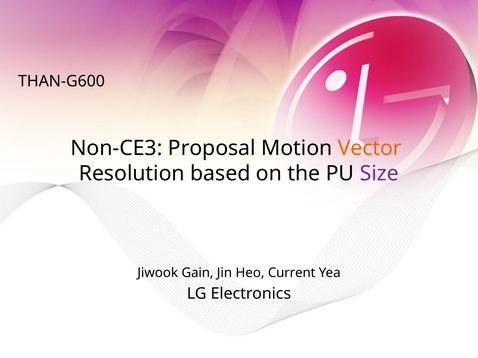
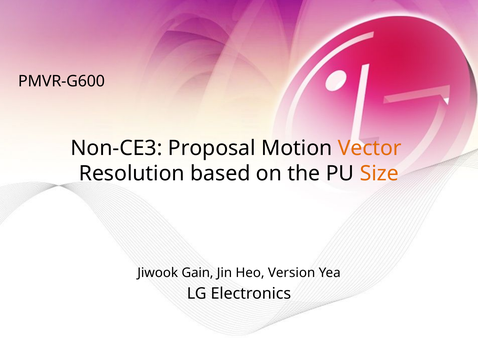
THAN-G600: THAN-G600 -> PMVR-G600
Size colour: purple -> orange
Current: Current -> Version
